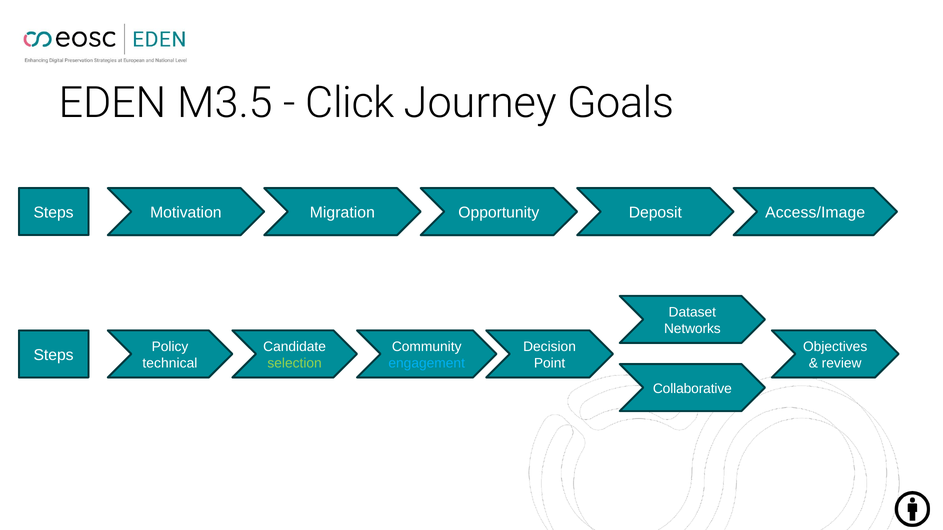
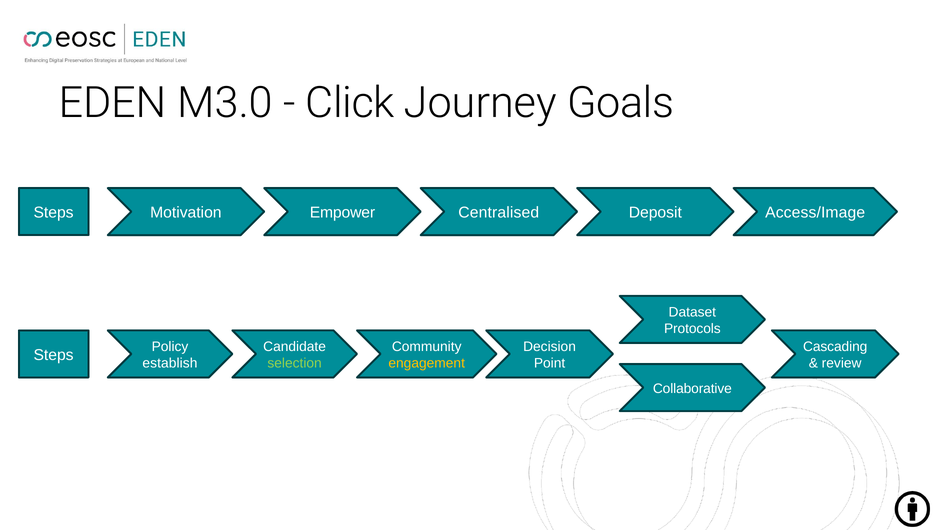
M3.5: M3.5 -> M3.0
Migration: Migration -> Empower
Opportunity: Opportunity -> Centralised
Networks: Networks -> Protocols
Objectives: Objectives -> Cascading
technical: technical -> establish
engagement colour: light blue -> yellow
